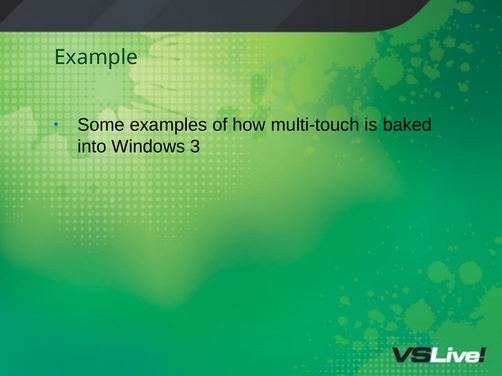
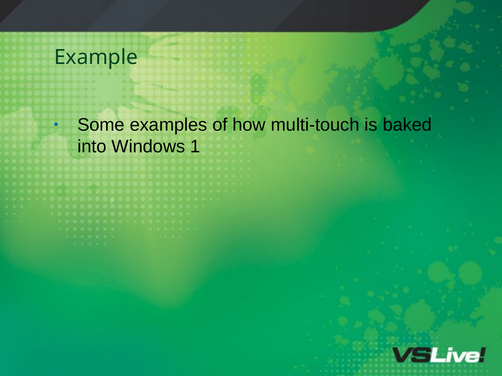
3: 3 -> 1
